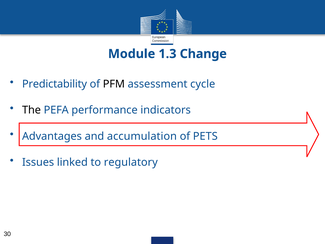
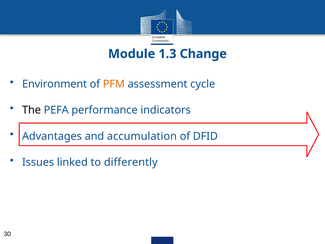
Predictability: Predictability -> Environment
PFM colour: black -> orange
PETS: PETS -> DFID
regulatory: regulatory -> differently
